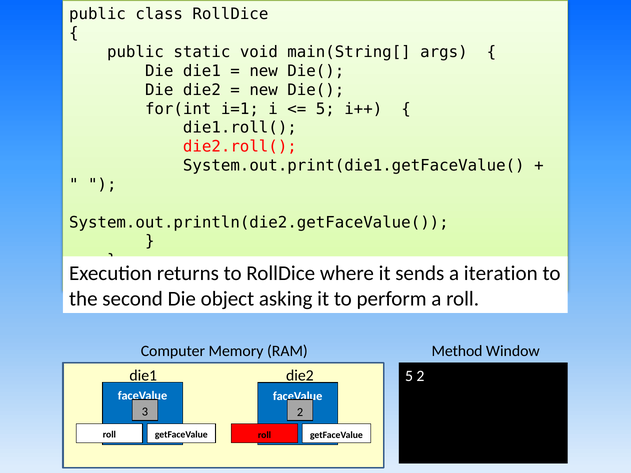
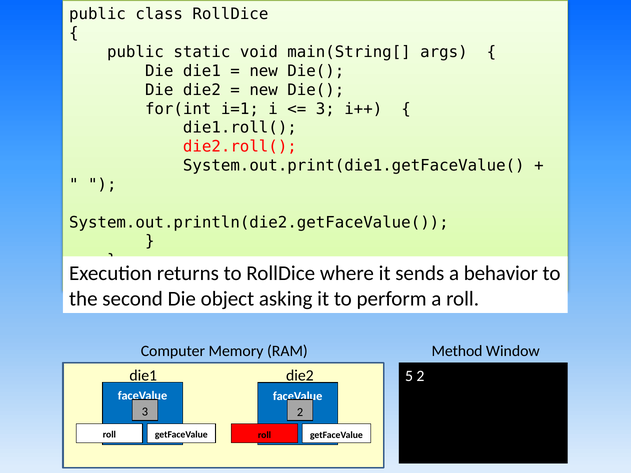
5 at (325, 109): 5 -> 3
iteration: iteration -> behavior
